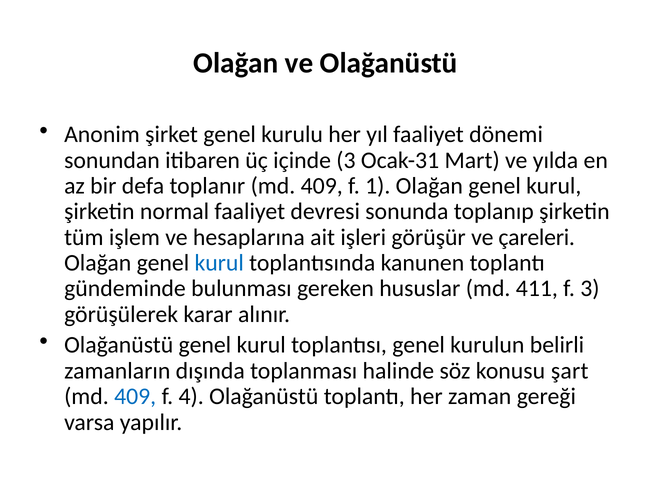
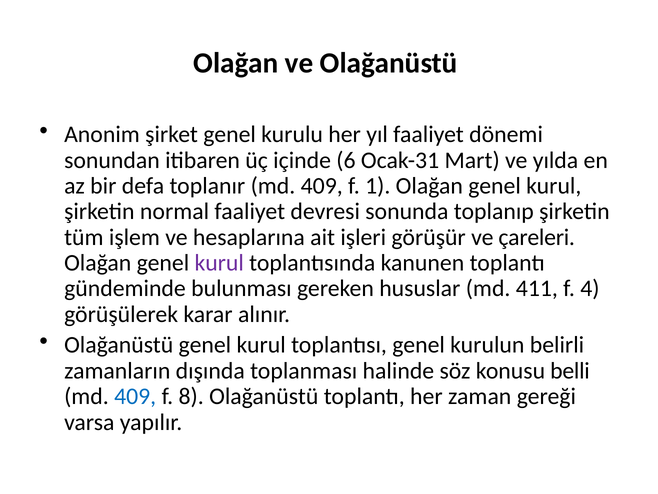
içinde 3: 3 -> 6
kurul at (219, 263) colour: blue -> purple
f 3: 3 -> 4
şart: şart -> belli
4: 4 -> 8
